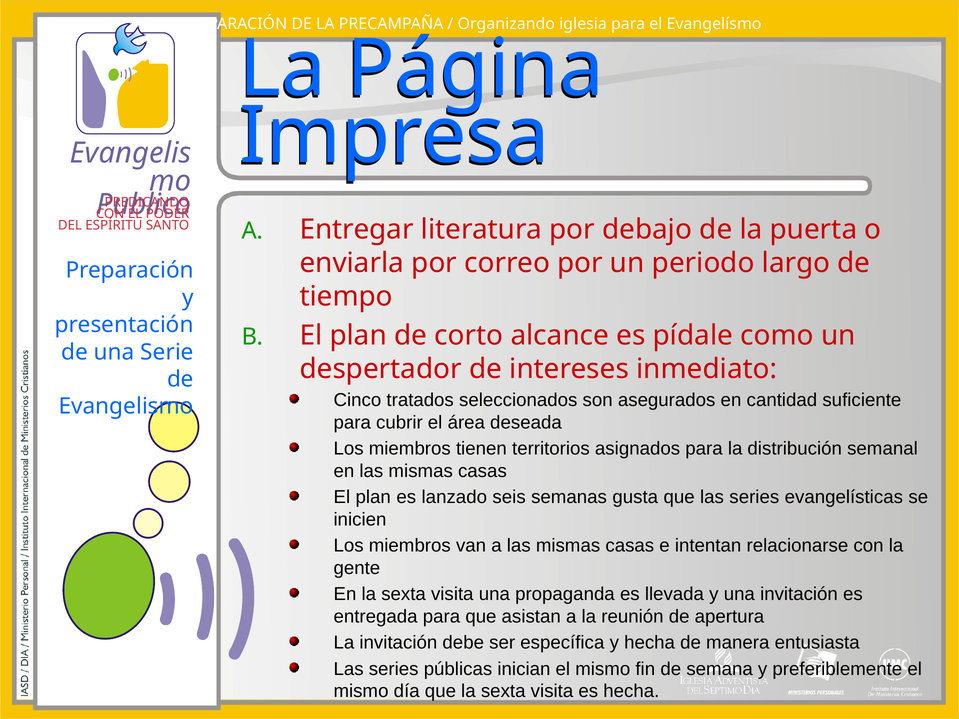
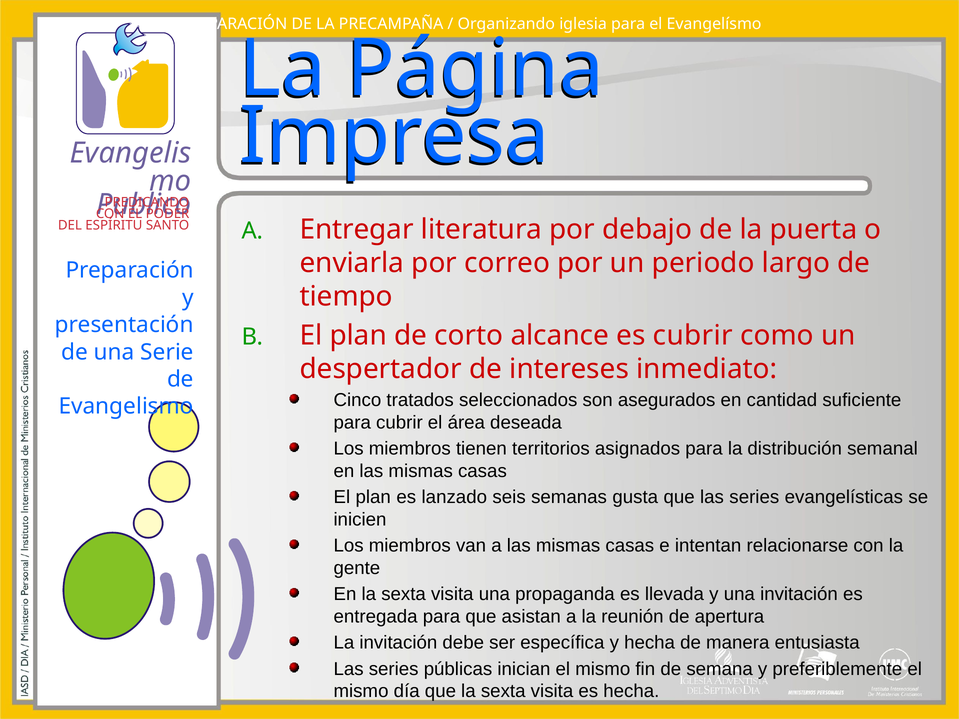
es pídale: pídale -> cubrir
